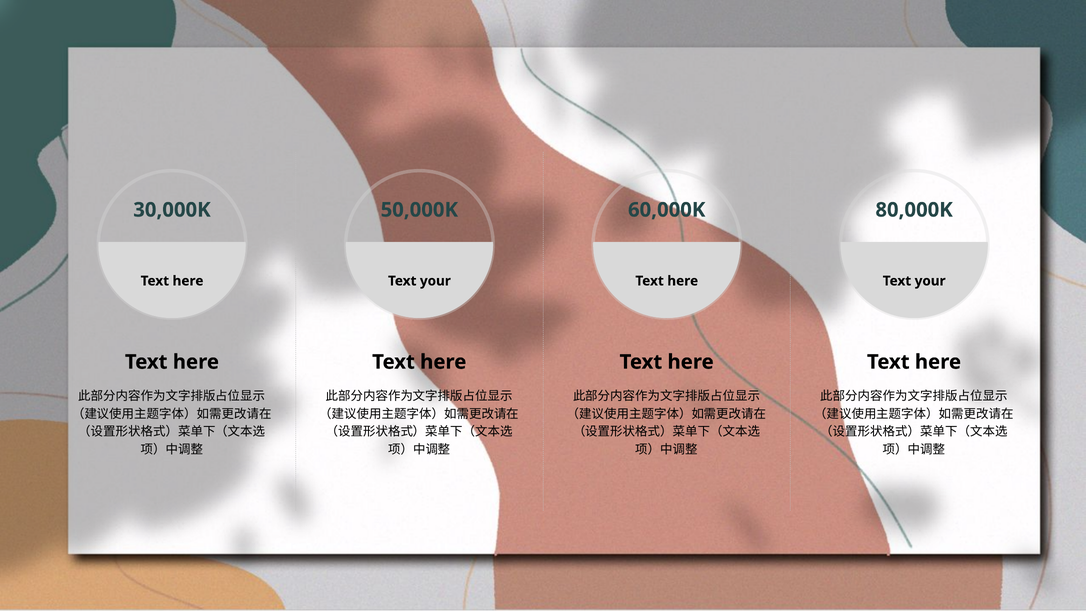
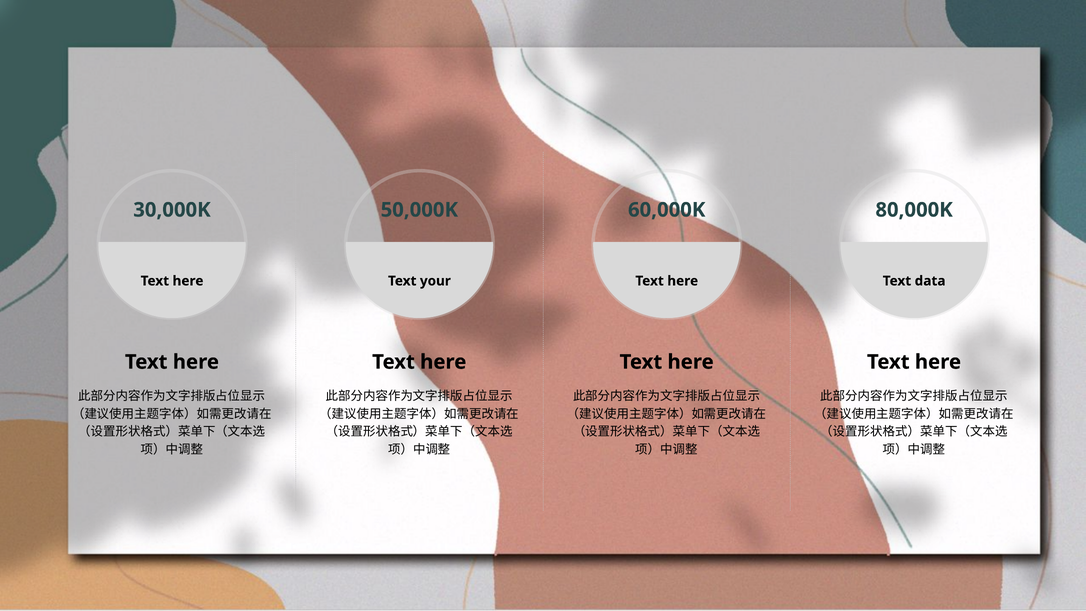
your at (930, 281): your -> data
